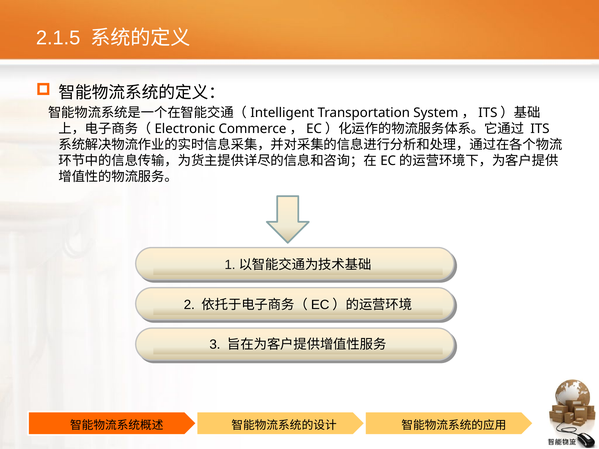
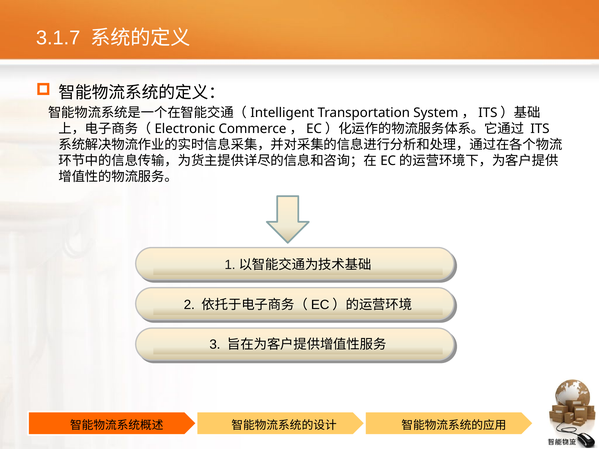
2.1.5: 2.1.5 -> 3.1.7
